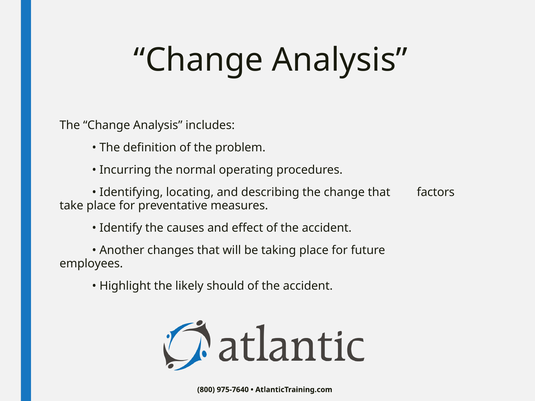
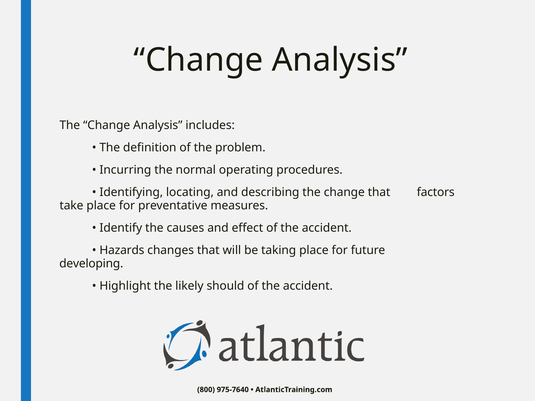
Another: Another -> Hazards
employees: employees -> developing
